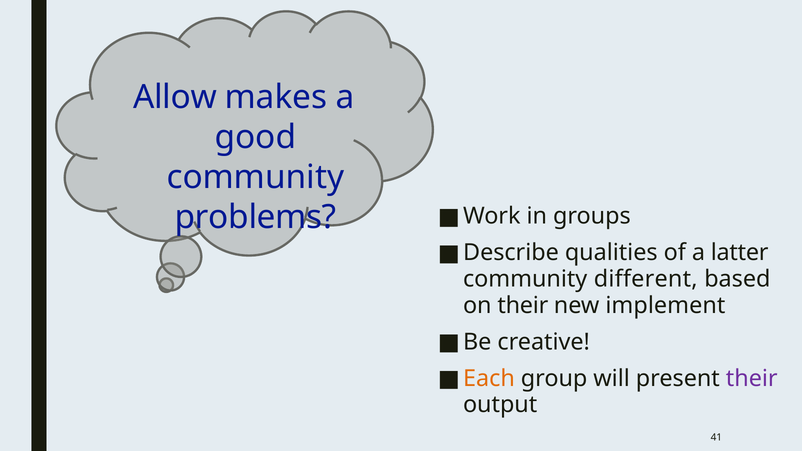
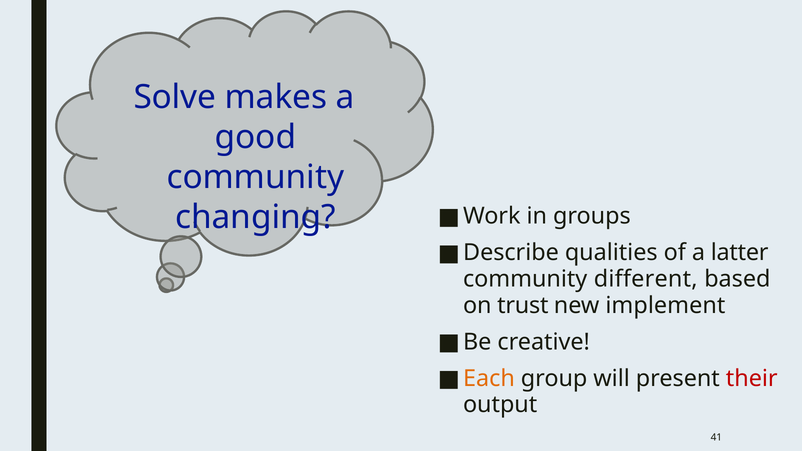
Allow: Allow -> Solve
problems: problems -> changing
on their: their -> trust
their at (752, 378) colour: purple -> red
